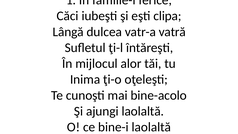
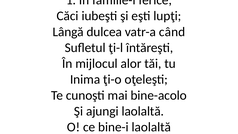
clipa: clipa -> lupţi
vatră: vatră -> când
